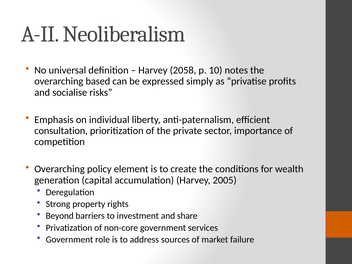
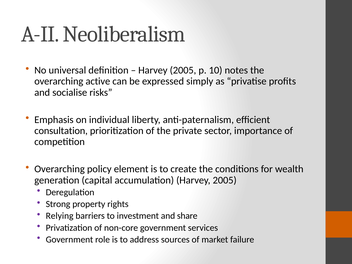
2058 at (183, 70): 2058 -> 2005
based: based -> active
Beyond: Beyond -> Relying
